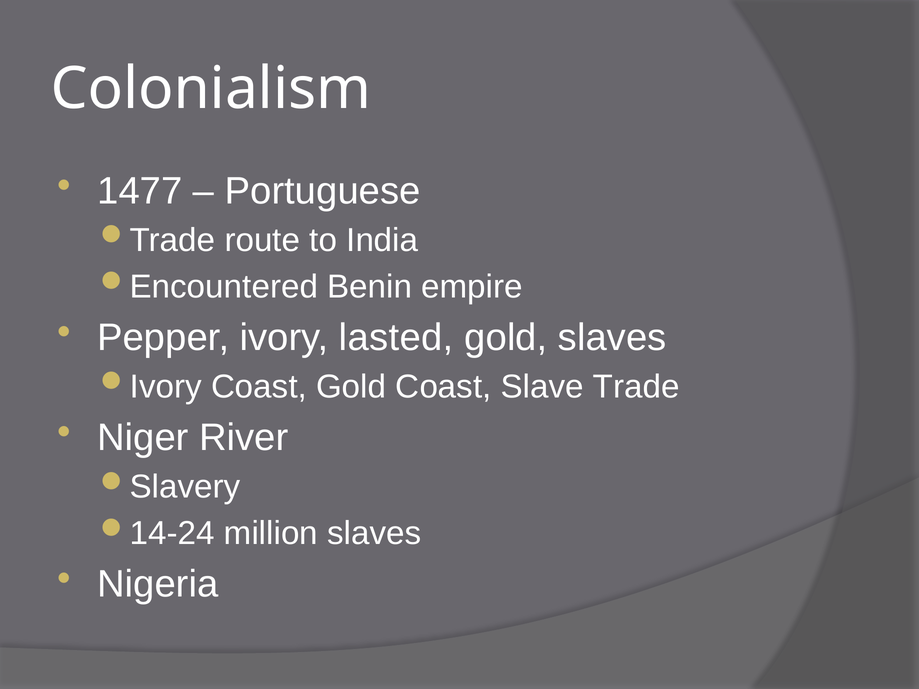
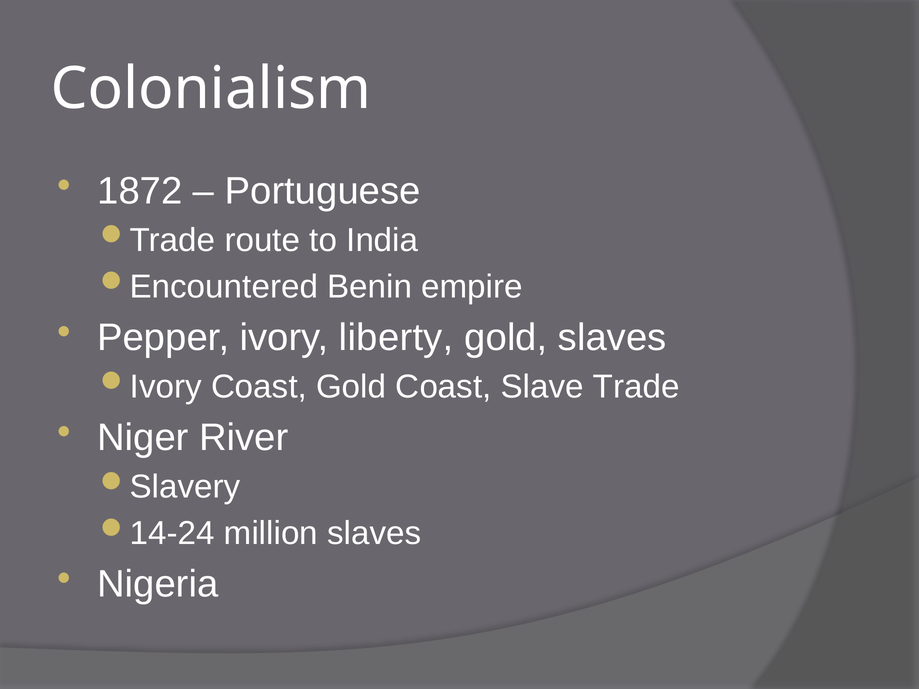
1477: 1477 -> 1872
lasted: lasted -> liberty
